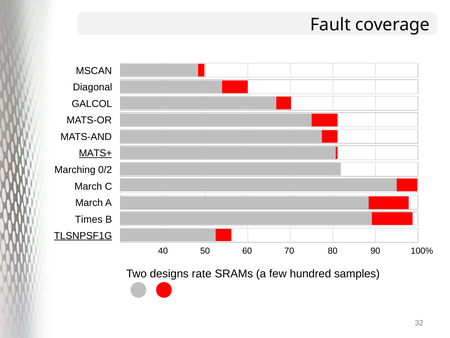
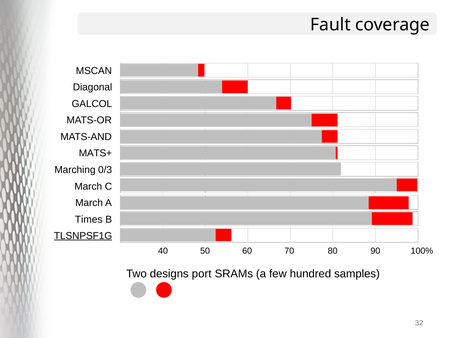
MATS+ underline: present -> none
0/2: 0/2 -> 0/3
rate: rate -> port
